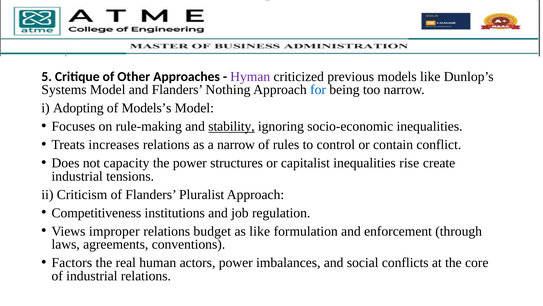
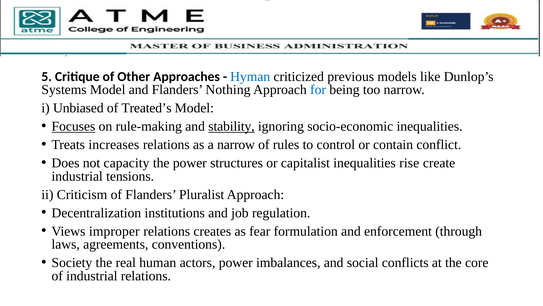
Hyman colour: purple -> blue
Adopting: Adopting -> Unbiased
Models’s: Models’s -> Treated’s
Focuses underline: none -> present
Competitiveness: Competitiveness -> Decentralization
budget: budget -> creates
as like: like -> fear
Factors: Factors -> Society
